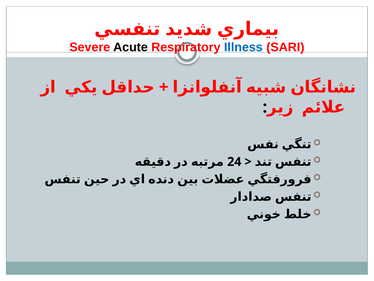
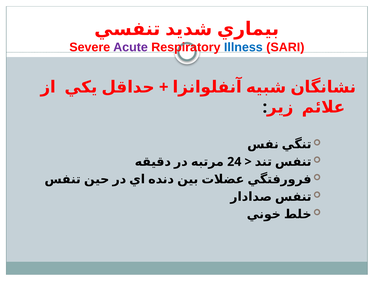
Acute colour: black -> purple
